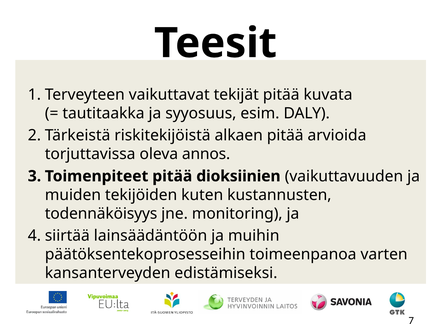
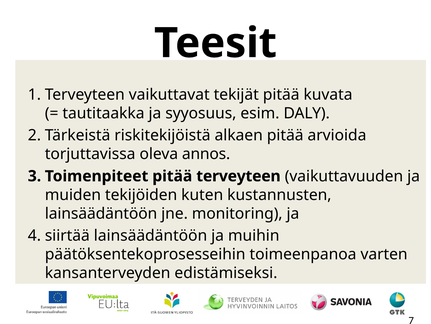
dioksiinien: dioksiinien -> terveyteen
todennäköisyys at (101, 213): todennäköisyys -> lainsäädäntöön
